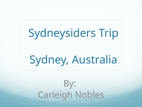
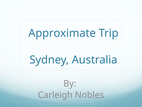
Sydneysiders: Sydneysiders -> Approximate
